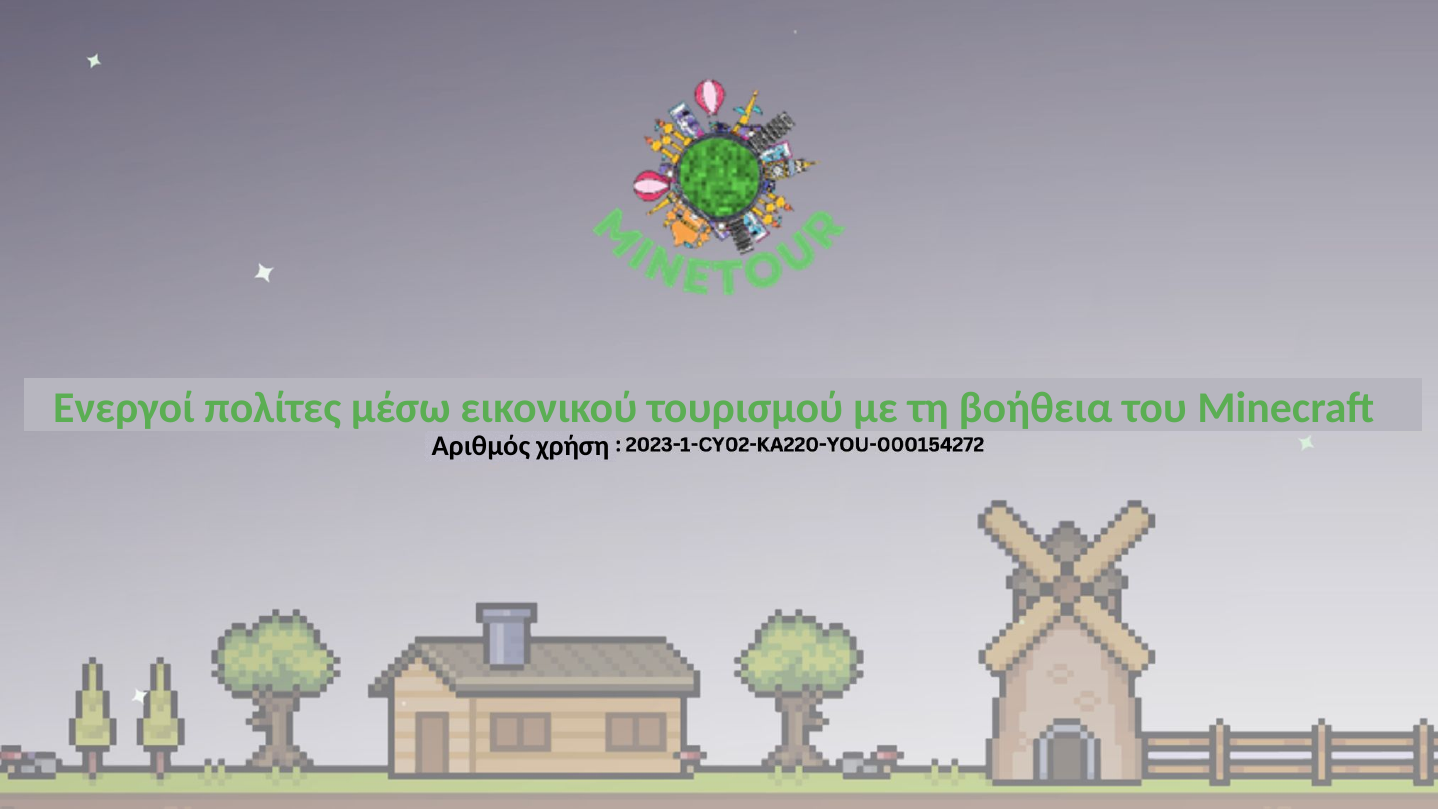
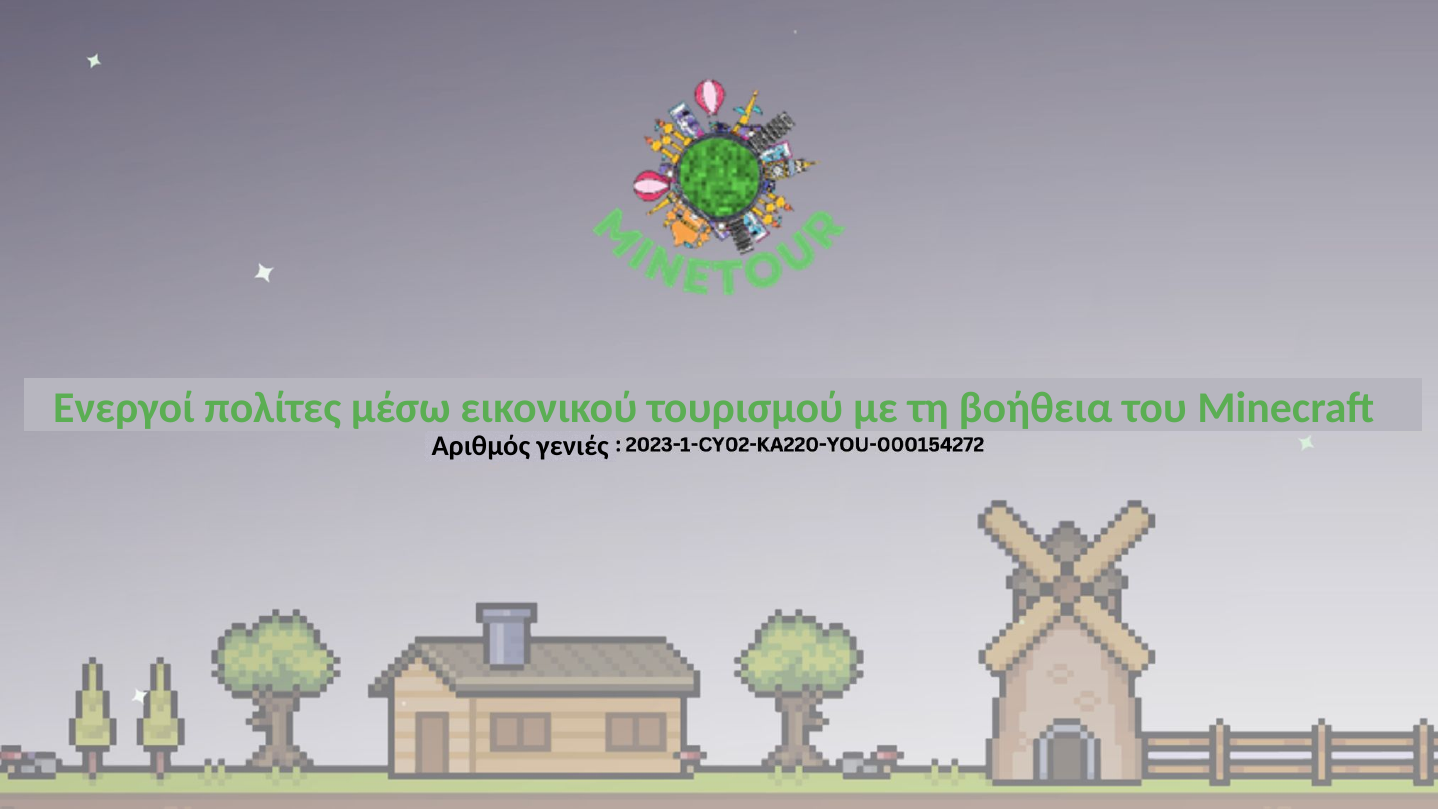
χρήση: χρήση -> γενιές
